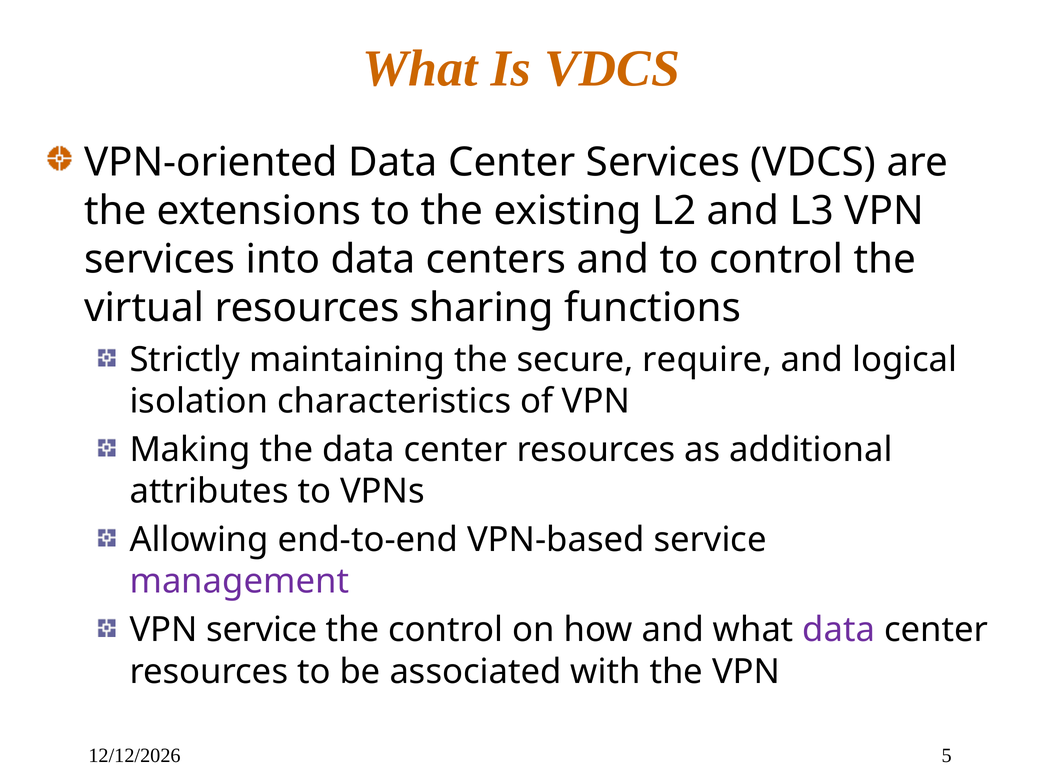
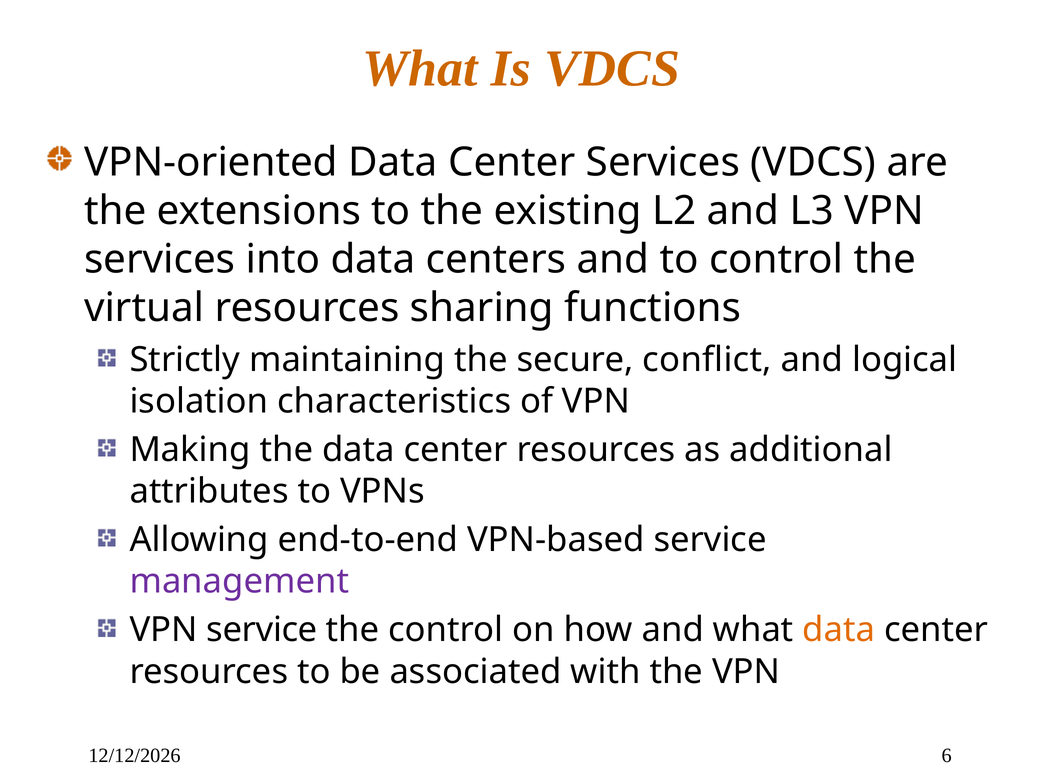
require: require -> conflict
data at (839, 630) colour: purple -> orange
5: 5 -> 6
